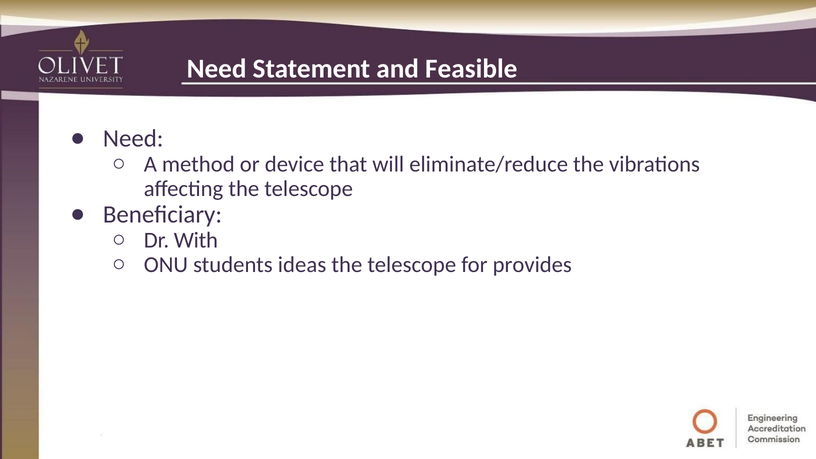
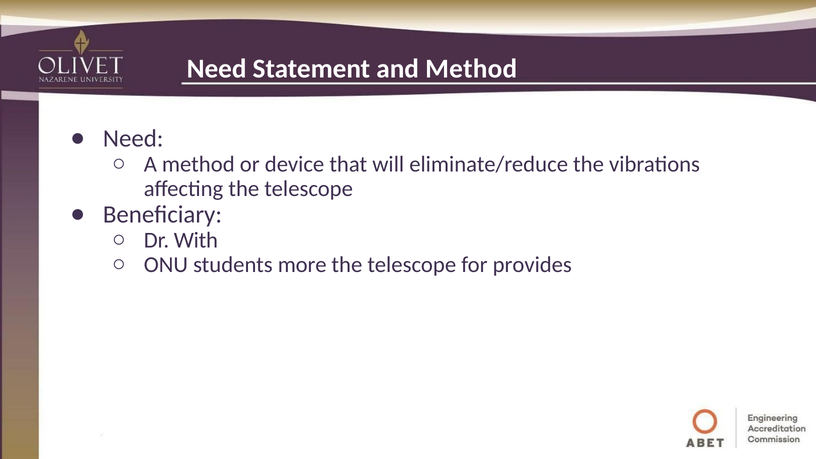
and Feasible: Feasible -> Method
ideas: ideas -> more
